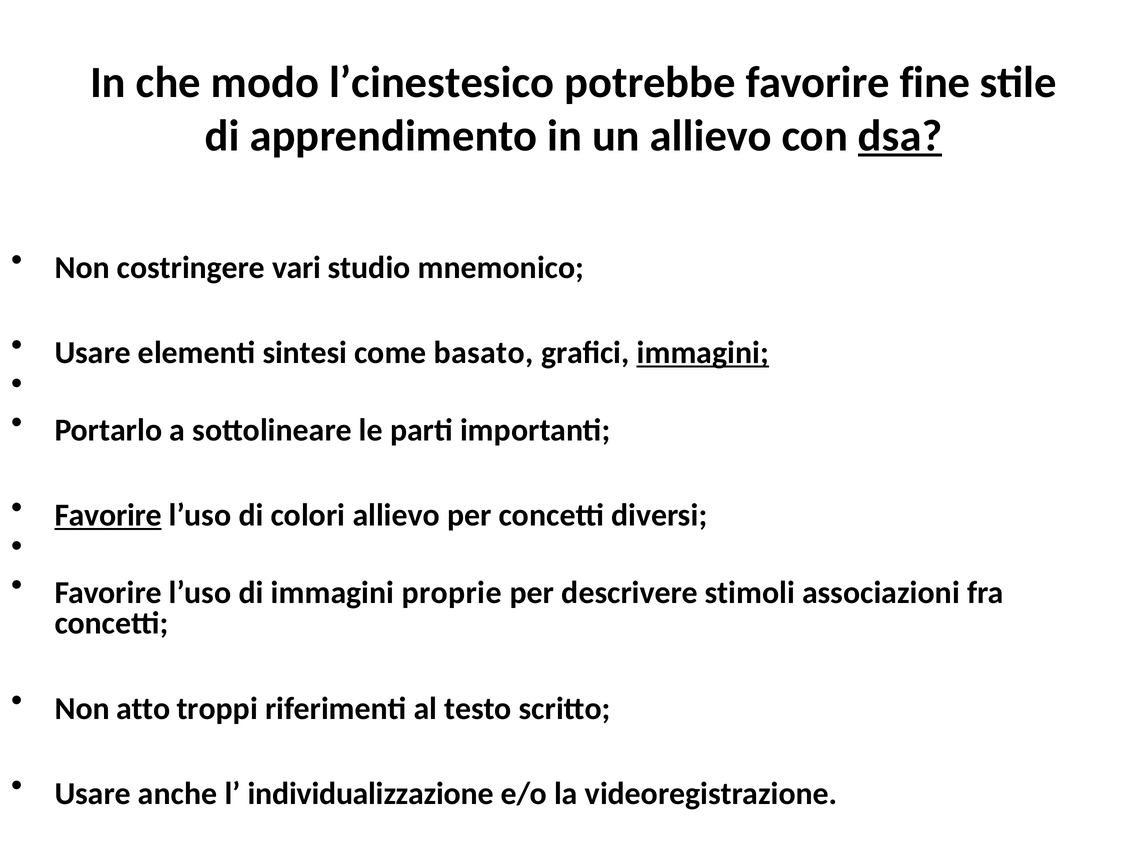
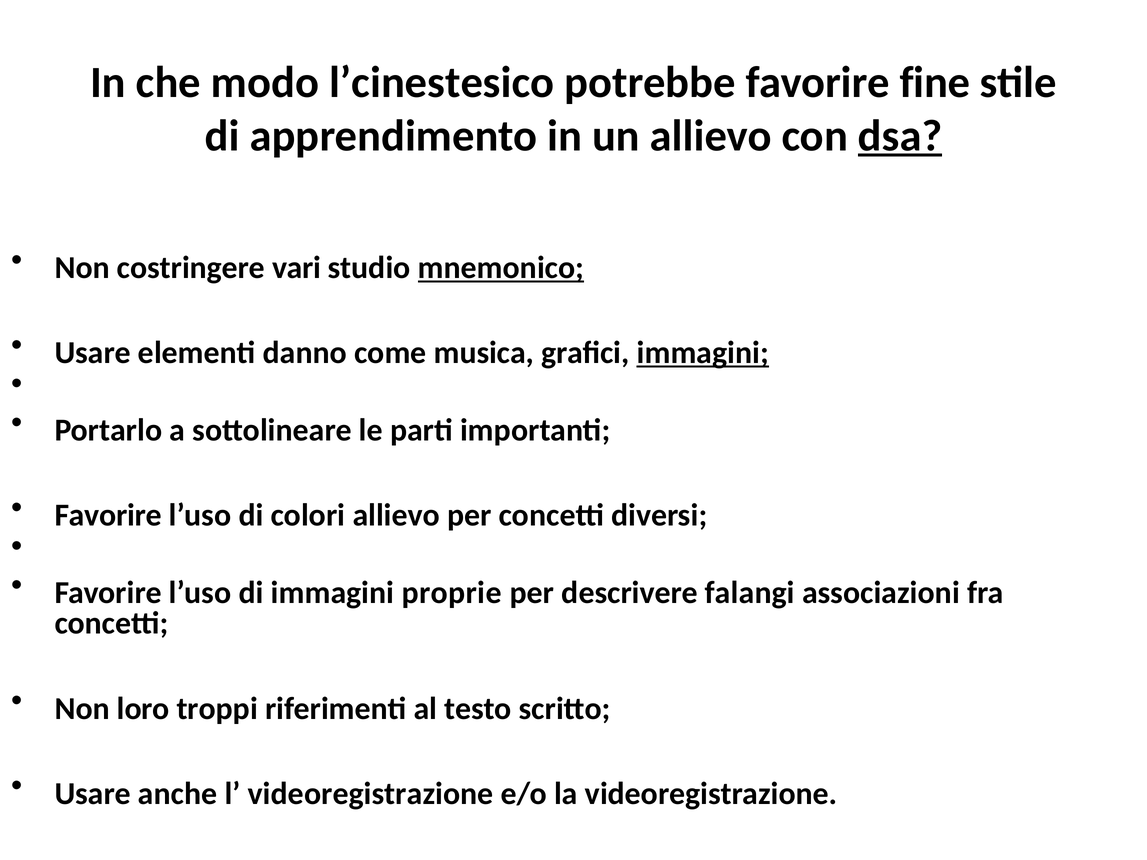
mnemonico underline: none -> present
sintesi: sintesi -> danno
basato: basato -> musica
Favorire at (108, 516) underline: present -> none
stimoli: stimoli -> falangi
atto: atto -> loro
l individualizzazione: individualizzazione -> videoregistrazione
